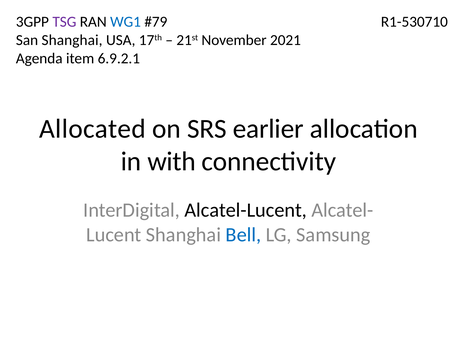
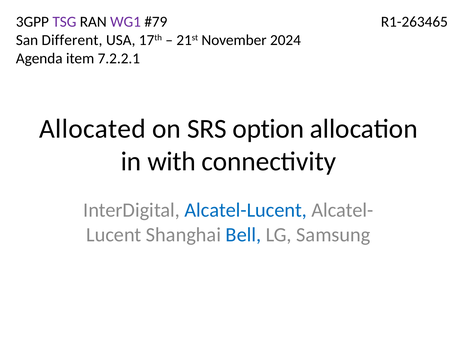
WG1 colour: blue -> purple
R1-530710: R1-530710 -> R1-263465
San Shanghai: Shanghai -> Different
2021: 2021 -> 2024
6.9.2.1: 6.9.2.1 -> 7.2.2.1
earlier: earlier -> option
Alcatel-Lucent colour: black -> blue
